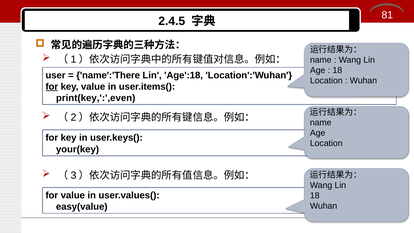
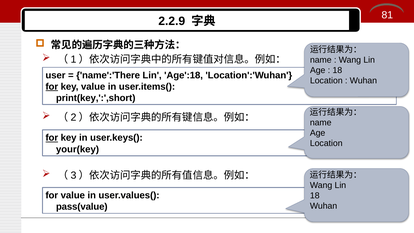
2.4.5: 2.4.5 -> 2.2.9
print(key,':',even: print(key,':',even -> print(key,':',short
for at (52, 138) underline: none -> present
easy(value: easy(value -> pass(value
